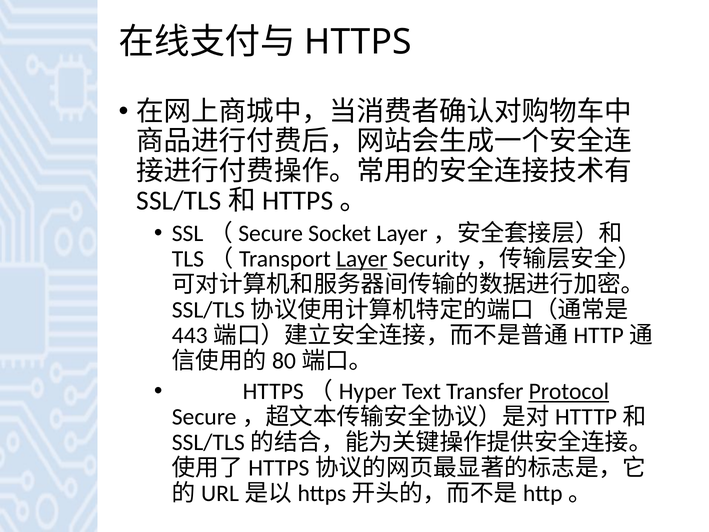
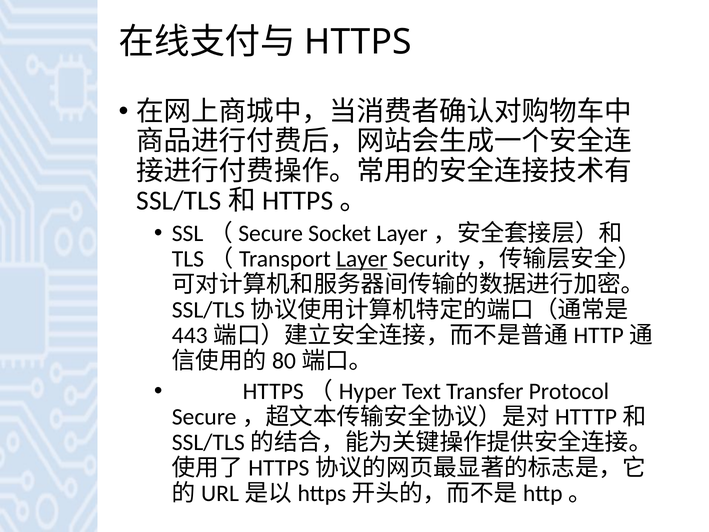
Protocol underline: present -> none
